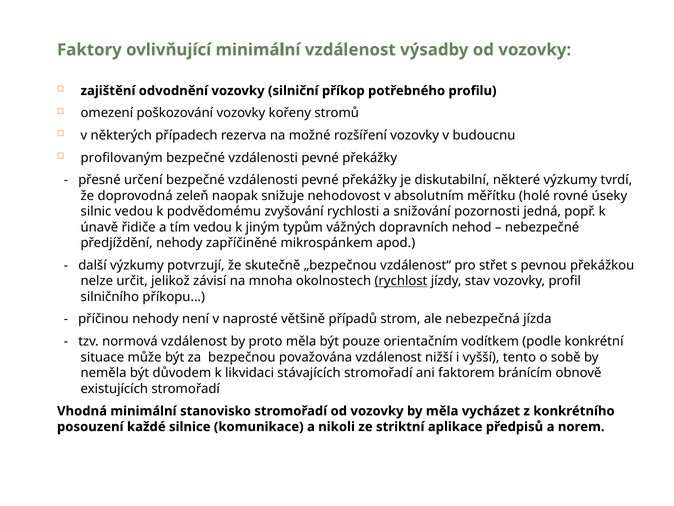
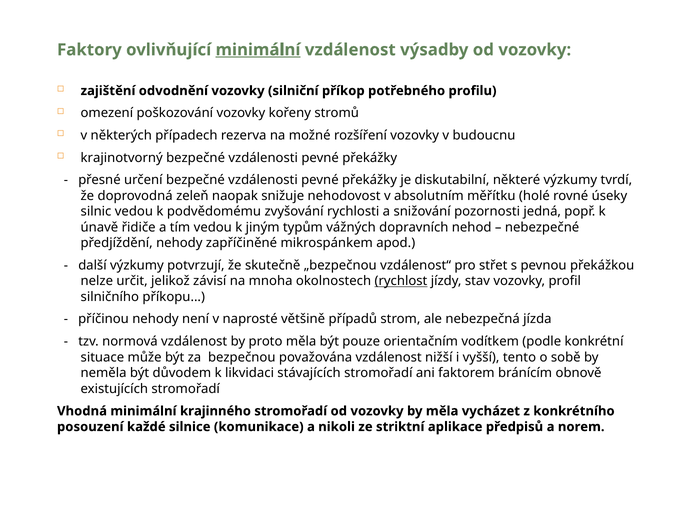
minimální at (258, 50) underline: none -> present
profilovaným: profilovaným -> krajinotvorný
stanovisko: stanovisko -> krajinného
